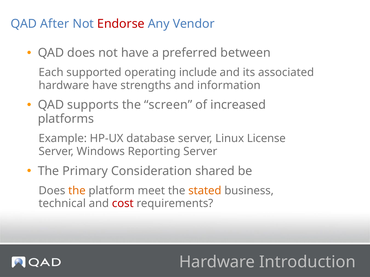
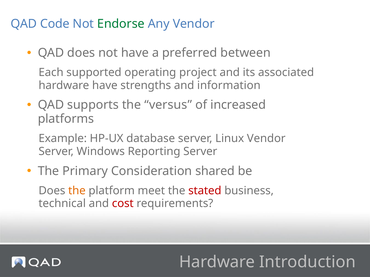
After: After -> Code
Endorse colour: red -> green
include: include -> project
screen: screen -> versus
Linux License: License -> Vendor
stated colour: orange -> red
